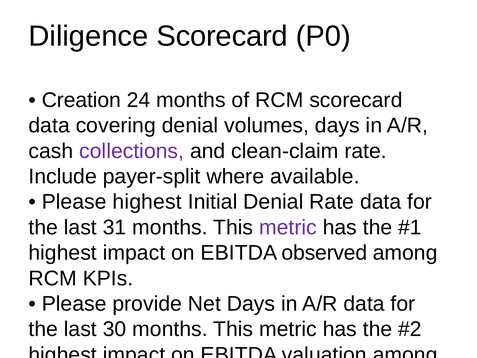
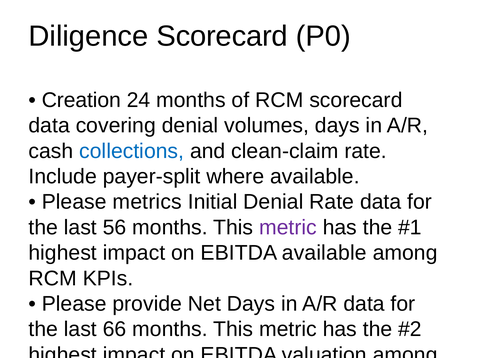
collections colour: purple -> blue
Please highest: highest -> metrics
31: 31 -> 56
EBITDA observed: observed -> available
30: 30 -> 66
